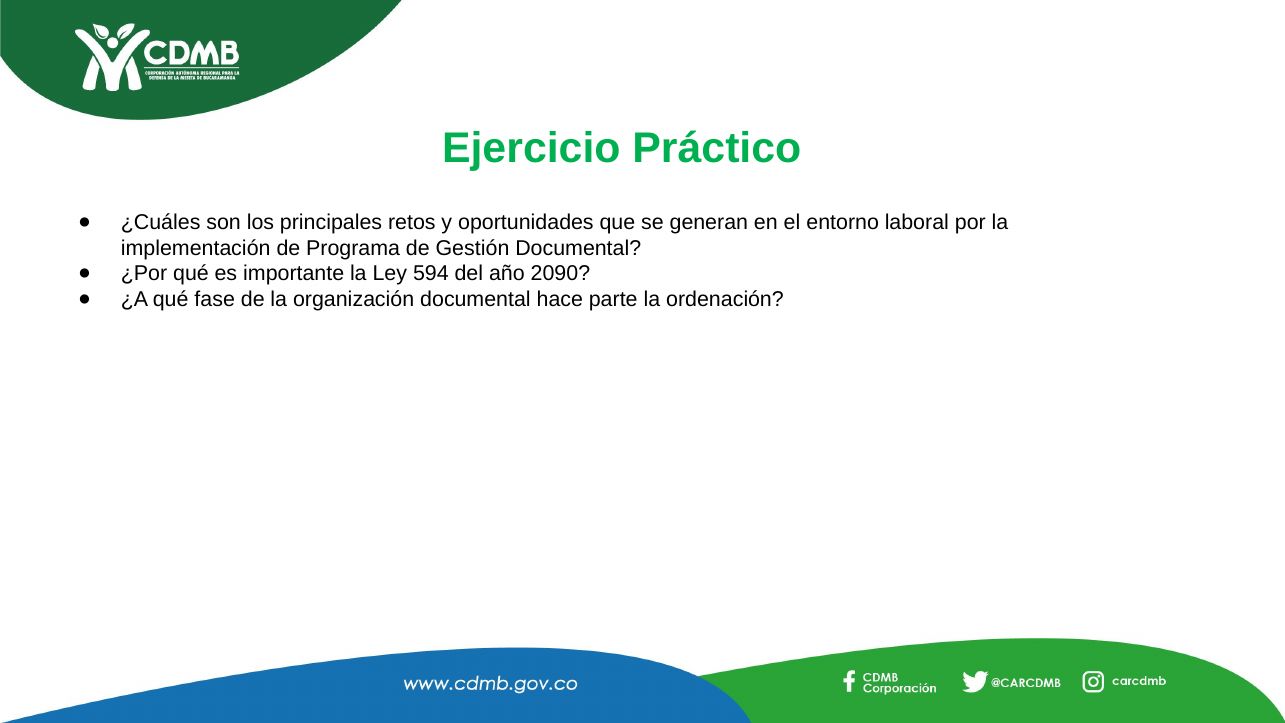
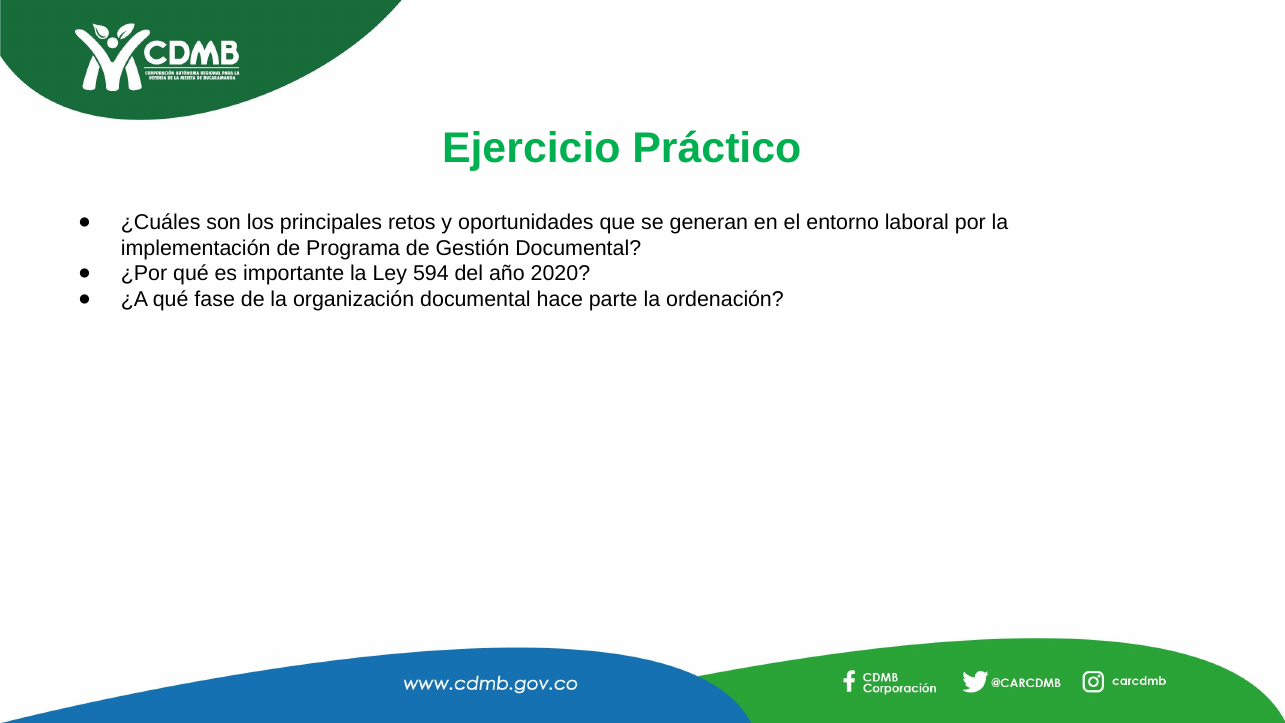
2090: 2090 -> 2020
